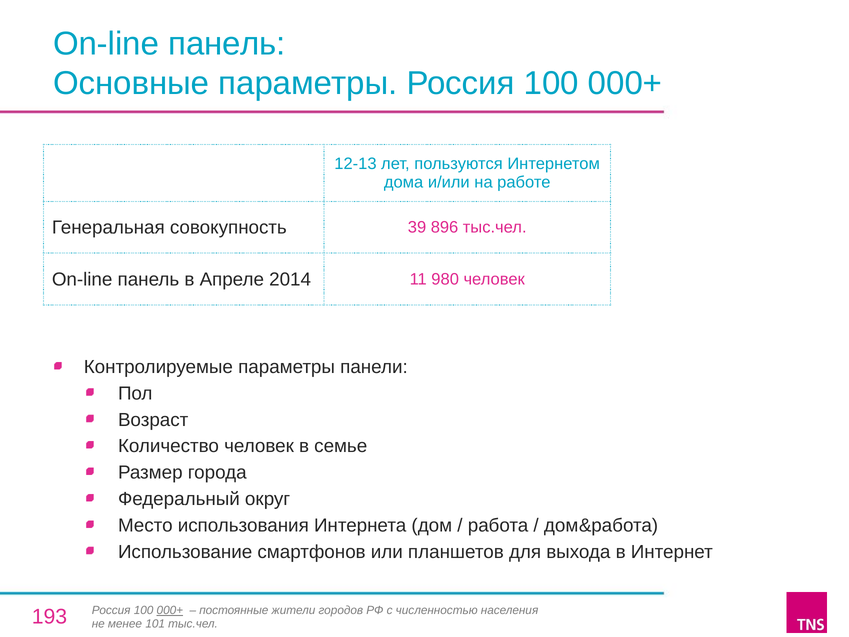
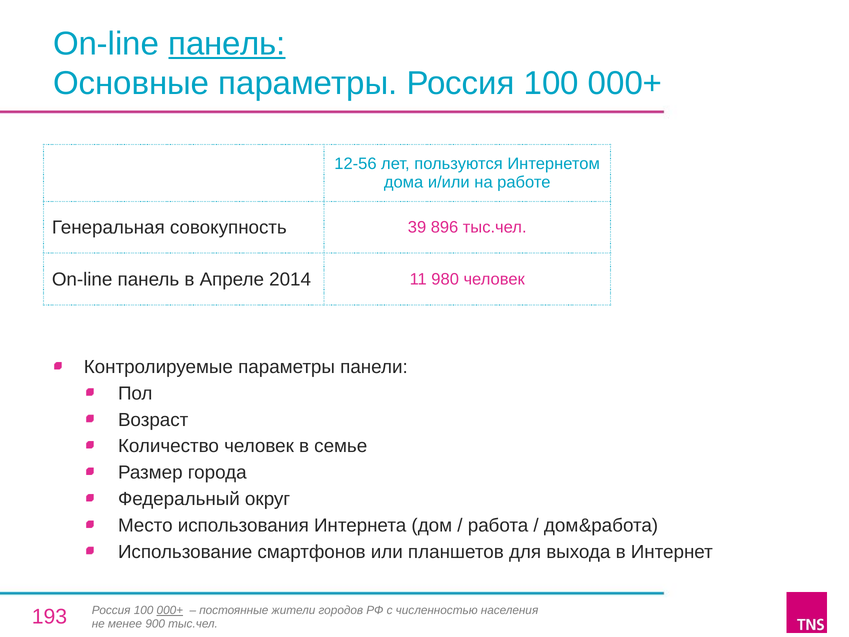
панель at (227, 44) underline: none -> present
12-13: 12-13 -> 12-56
101: 101 -> 900
